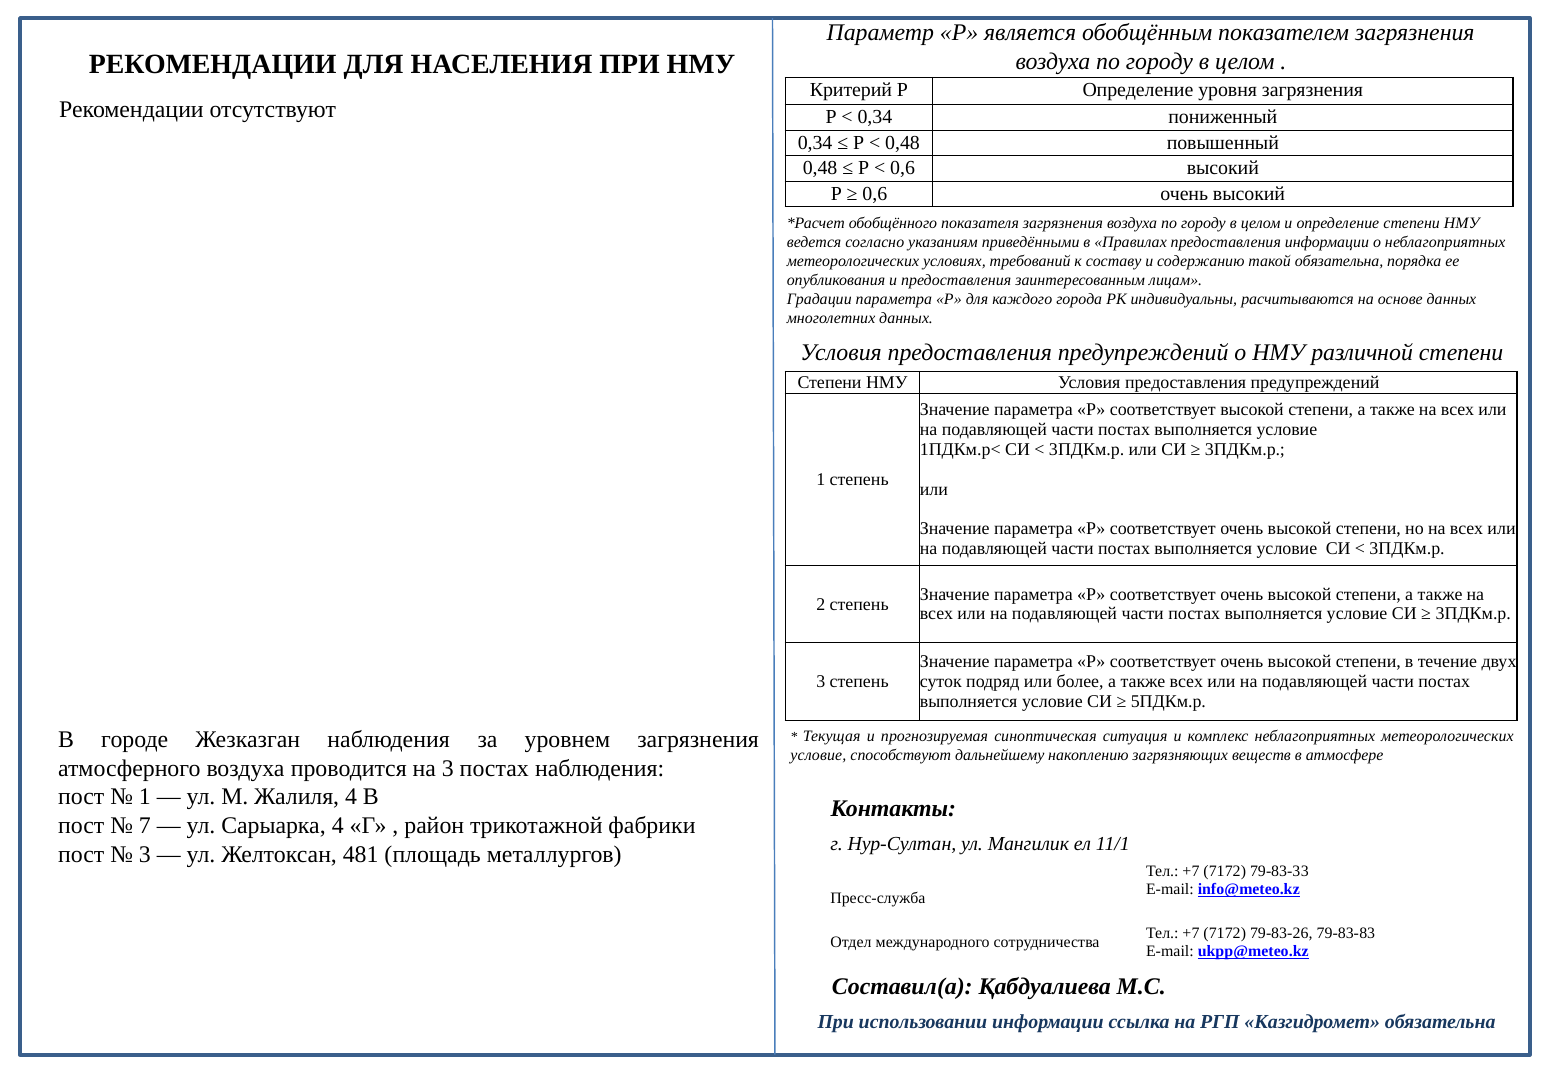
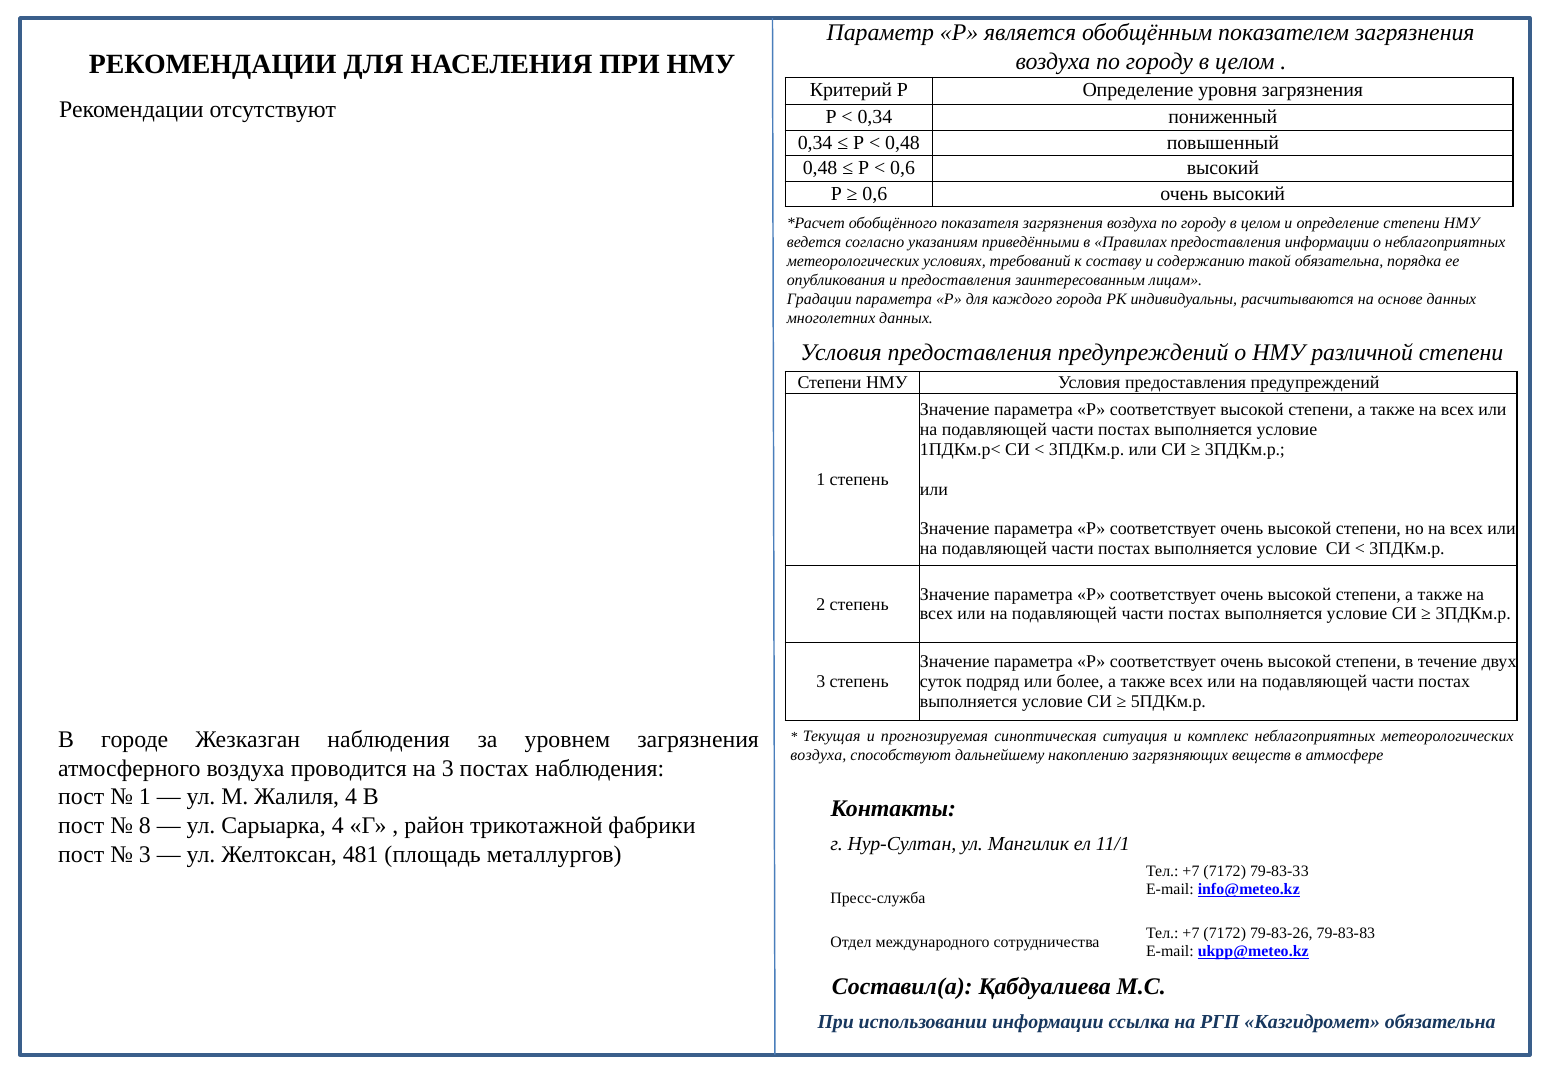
условие at (818, 755): условие -> воздуха
7: 7 -> 8
